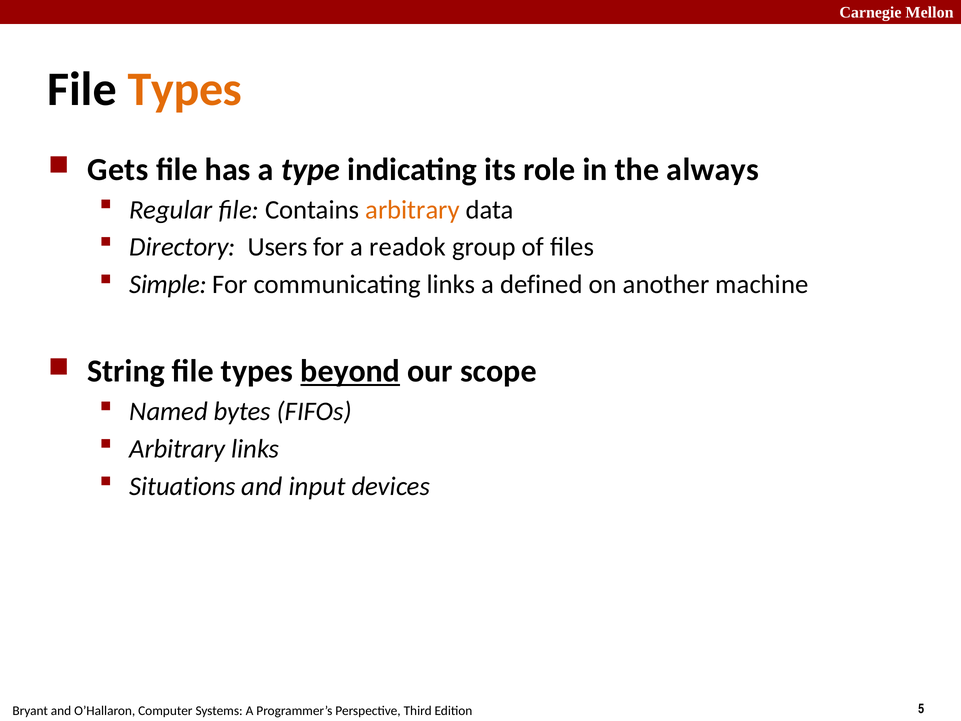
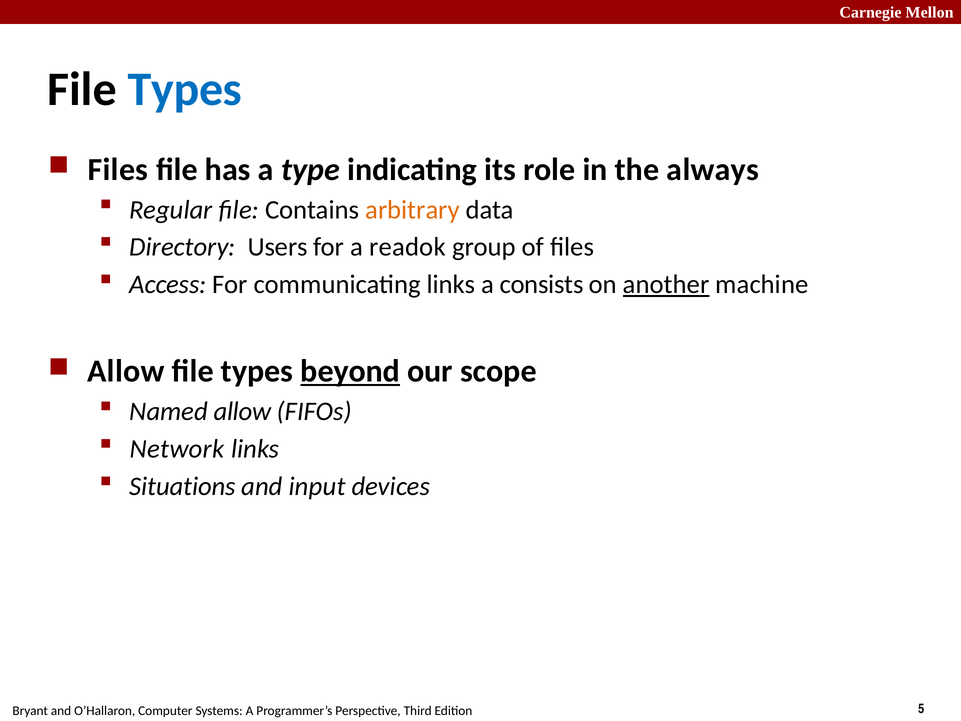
Types at (185, 89) colour: orange -> blue
Gets at (118, 169): Gets -> Files
Simple: Simple -> Access
defined: defined -> consists
another underline: none -> present
String at (126, 371): String -> Allow
Named bytes: bytes -> allow
Arbitrary at (177, 449): Arbitrary -> Network
